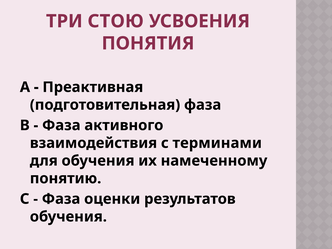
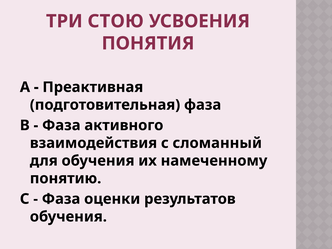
терминами: терминами -> сломанный
